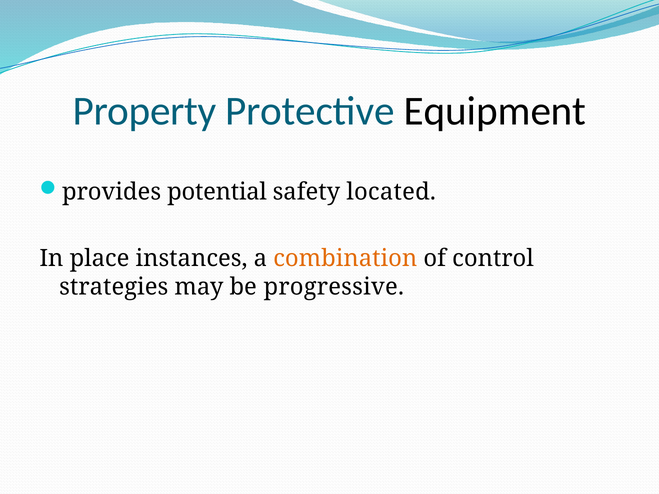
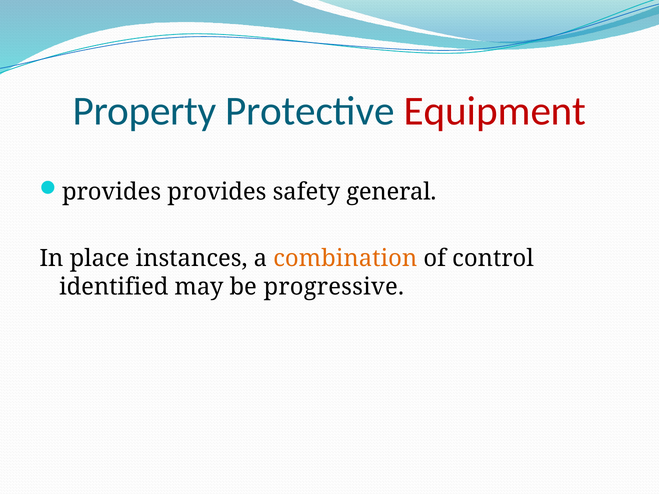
Equipment colour: black -> red
provides potential: potential -> provides
located: located -> general
strategies: strategies -> identified
